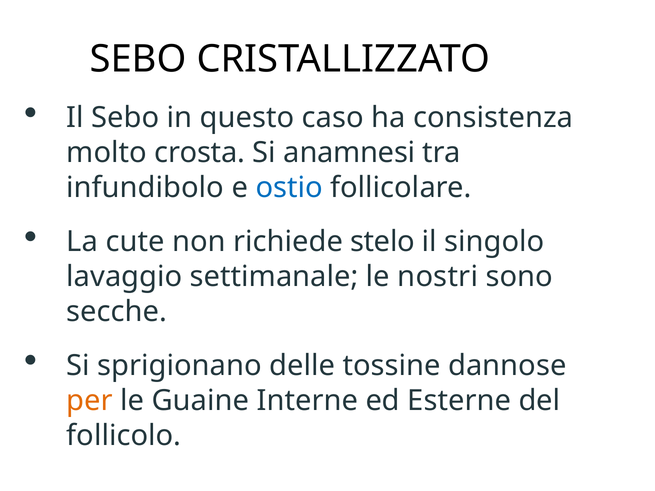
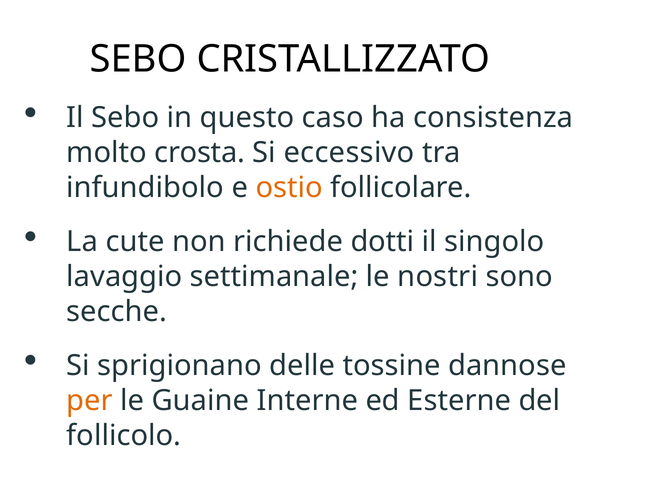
anamnesi: anamnesi -> eccessivo
ostio colour: blue -> orange
stelo: stelo -> dotti
